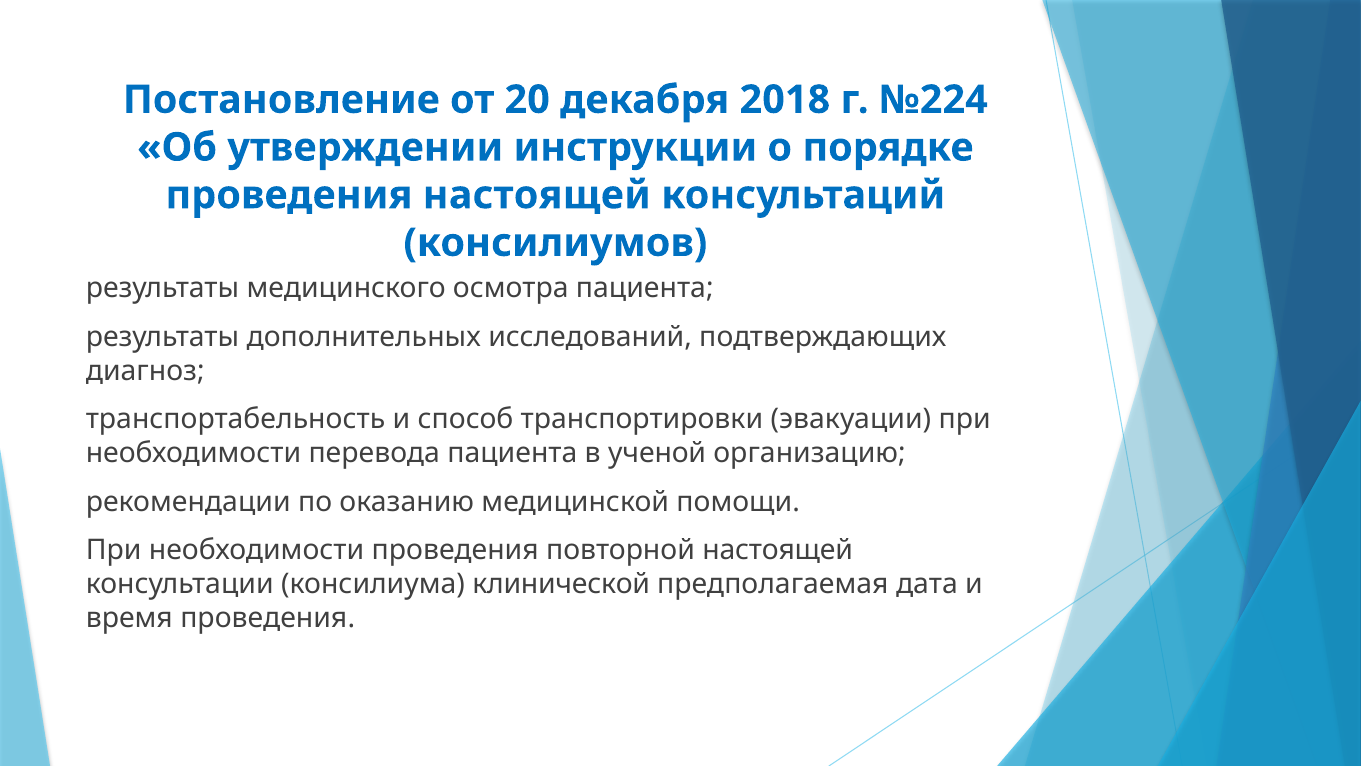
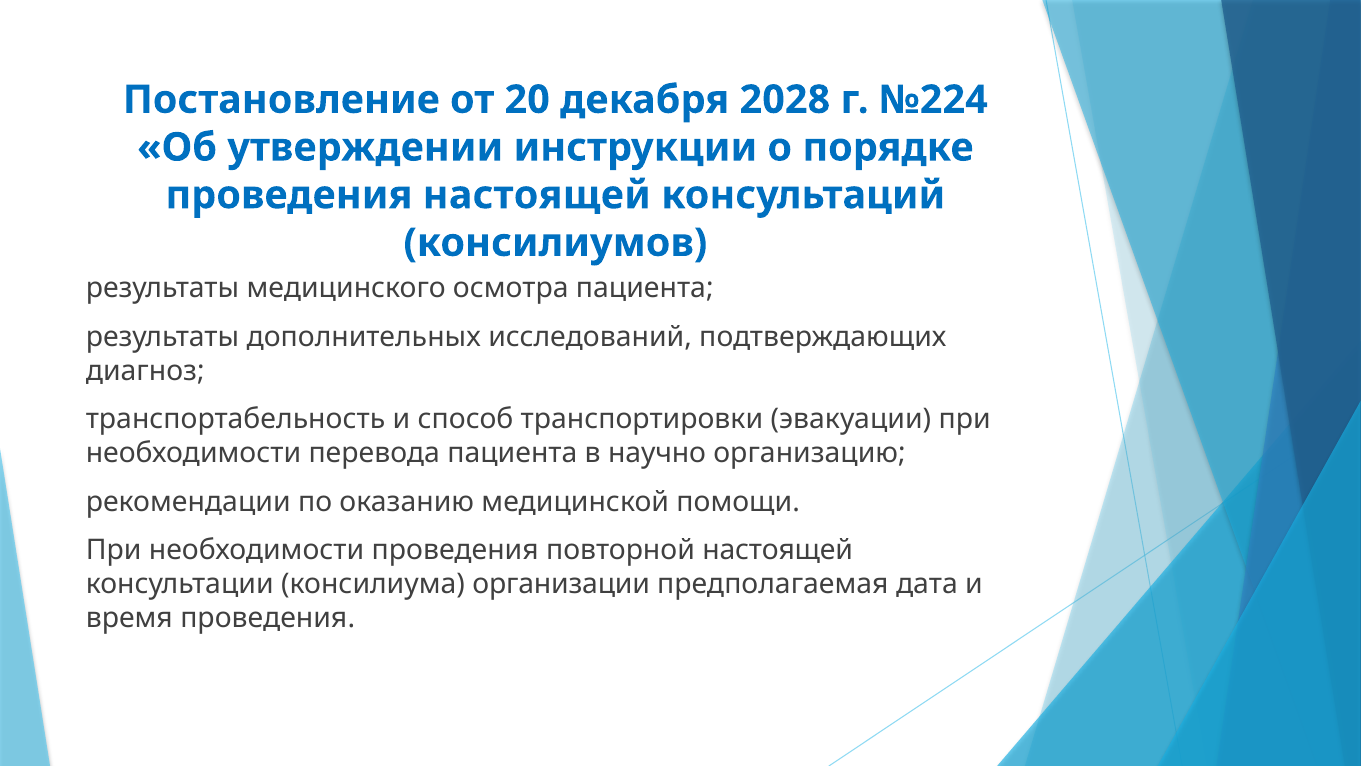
2018: 2018 -> 2028
ученой: ученой -> научно
клинической: клинической -> организации
